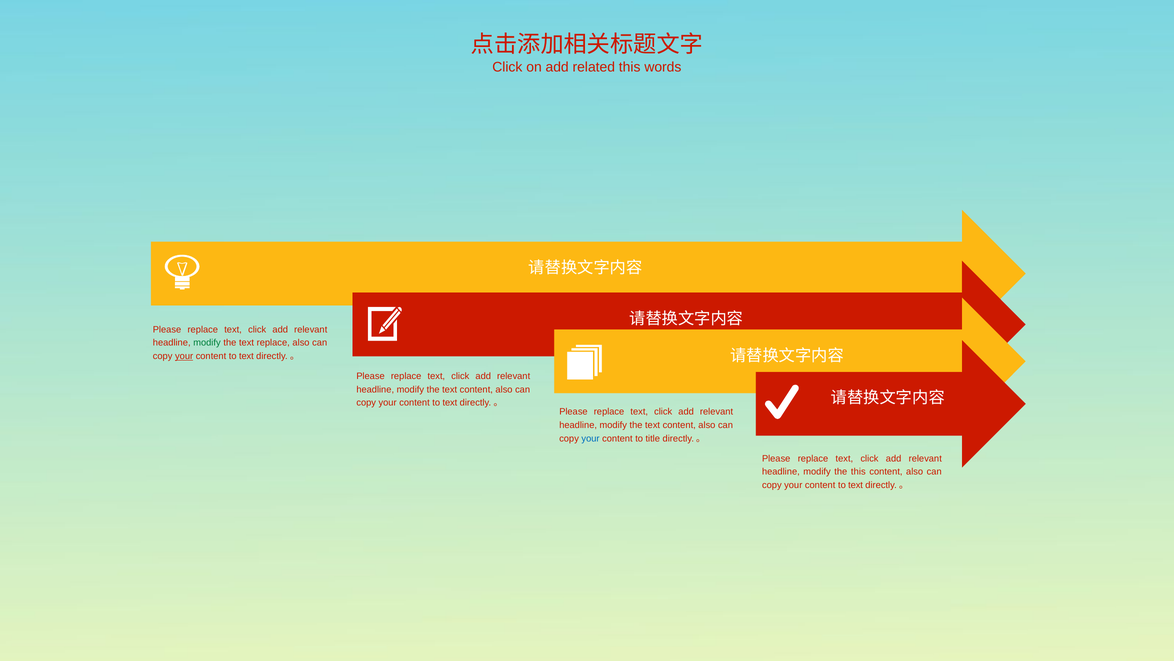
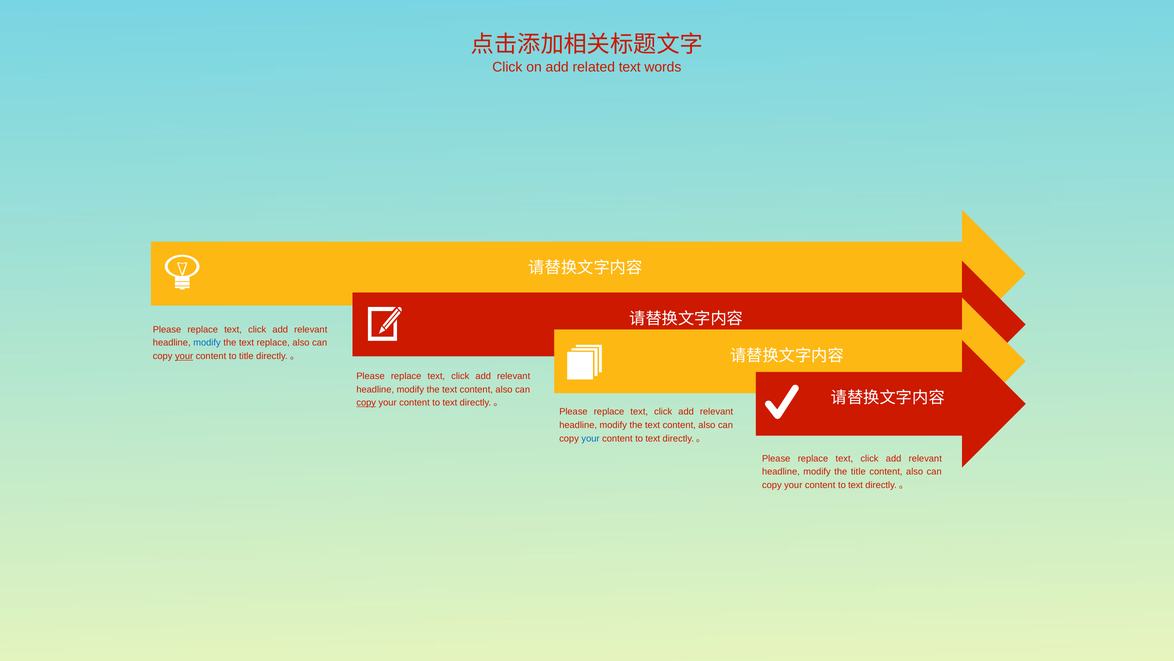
related this: this -> text
modify at (207, 343) colour: green -> blue
text at (246, 356): text -> title
copy at (366, 403) underline: none -> present
title at (653, 438): title -> text
the this: this -> title
